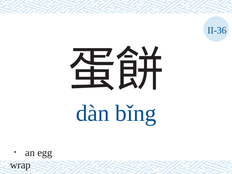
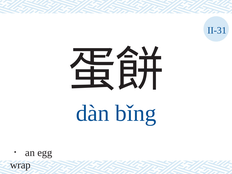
II-36: II-36 -> II-31
